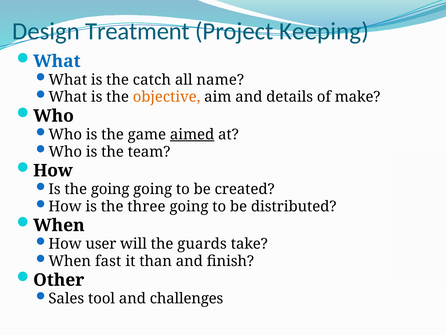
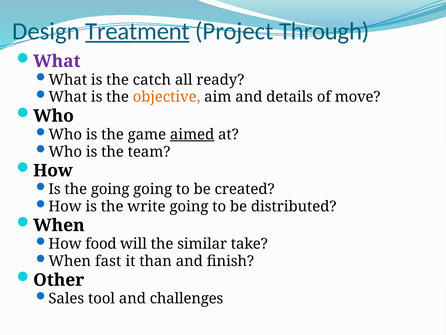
Treatment underline: none -> present
Keeping: Keeping -> Through
What at (57, 61) colour: blue -> purple
name: name -> ready
make: make -> move
three: three -> write
user: user -> food
guards: guards -> similar
